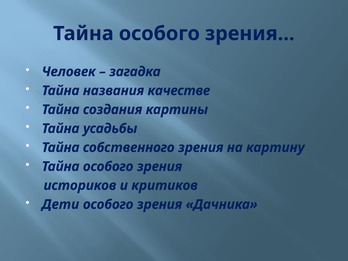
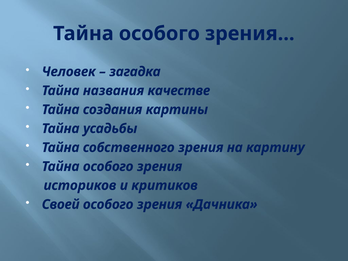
Дети: Дети -> Своей
